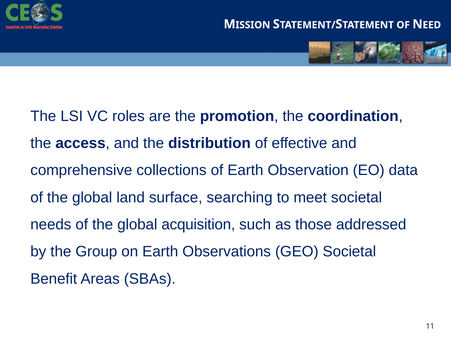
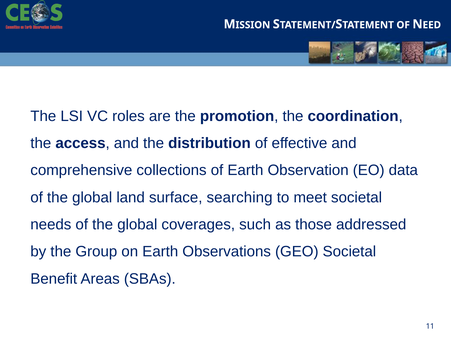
acquisition: acquisition -> coverages
